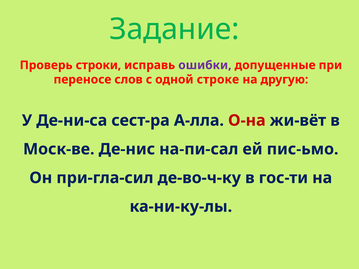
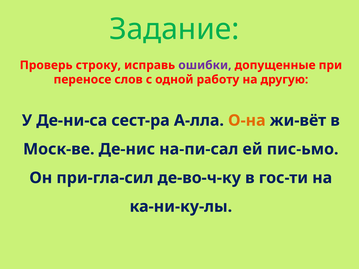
строки: строки -> строку
строке: строке -> работу
О-на colour: red -> orange
